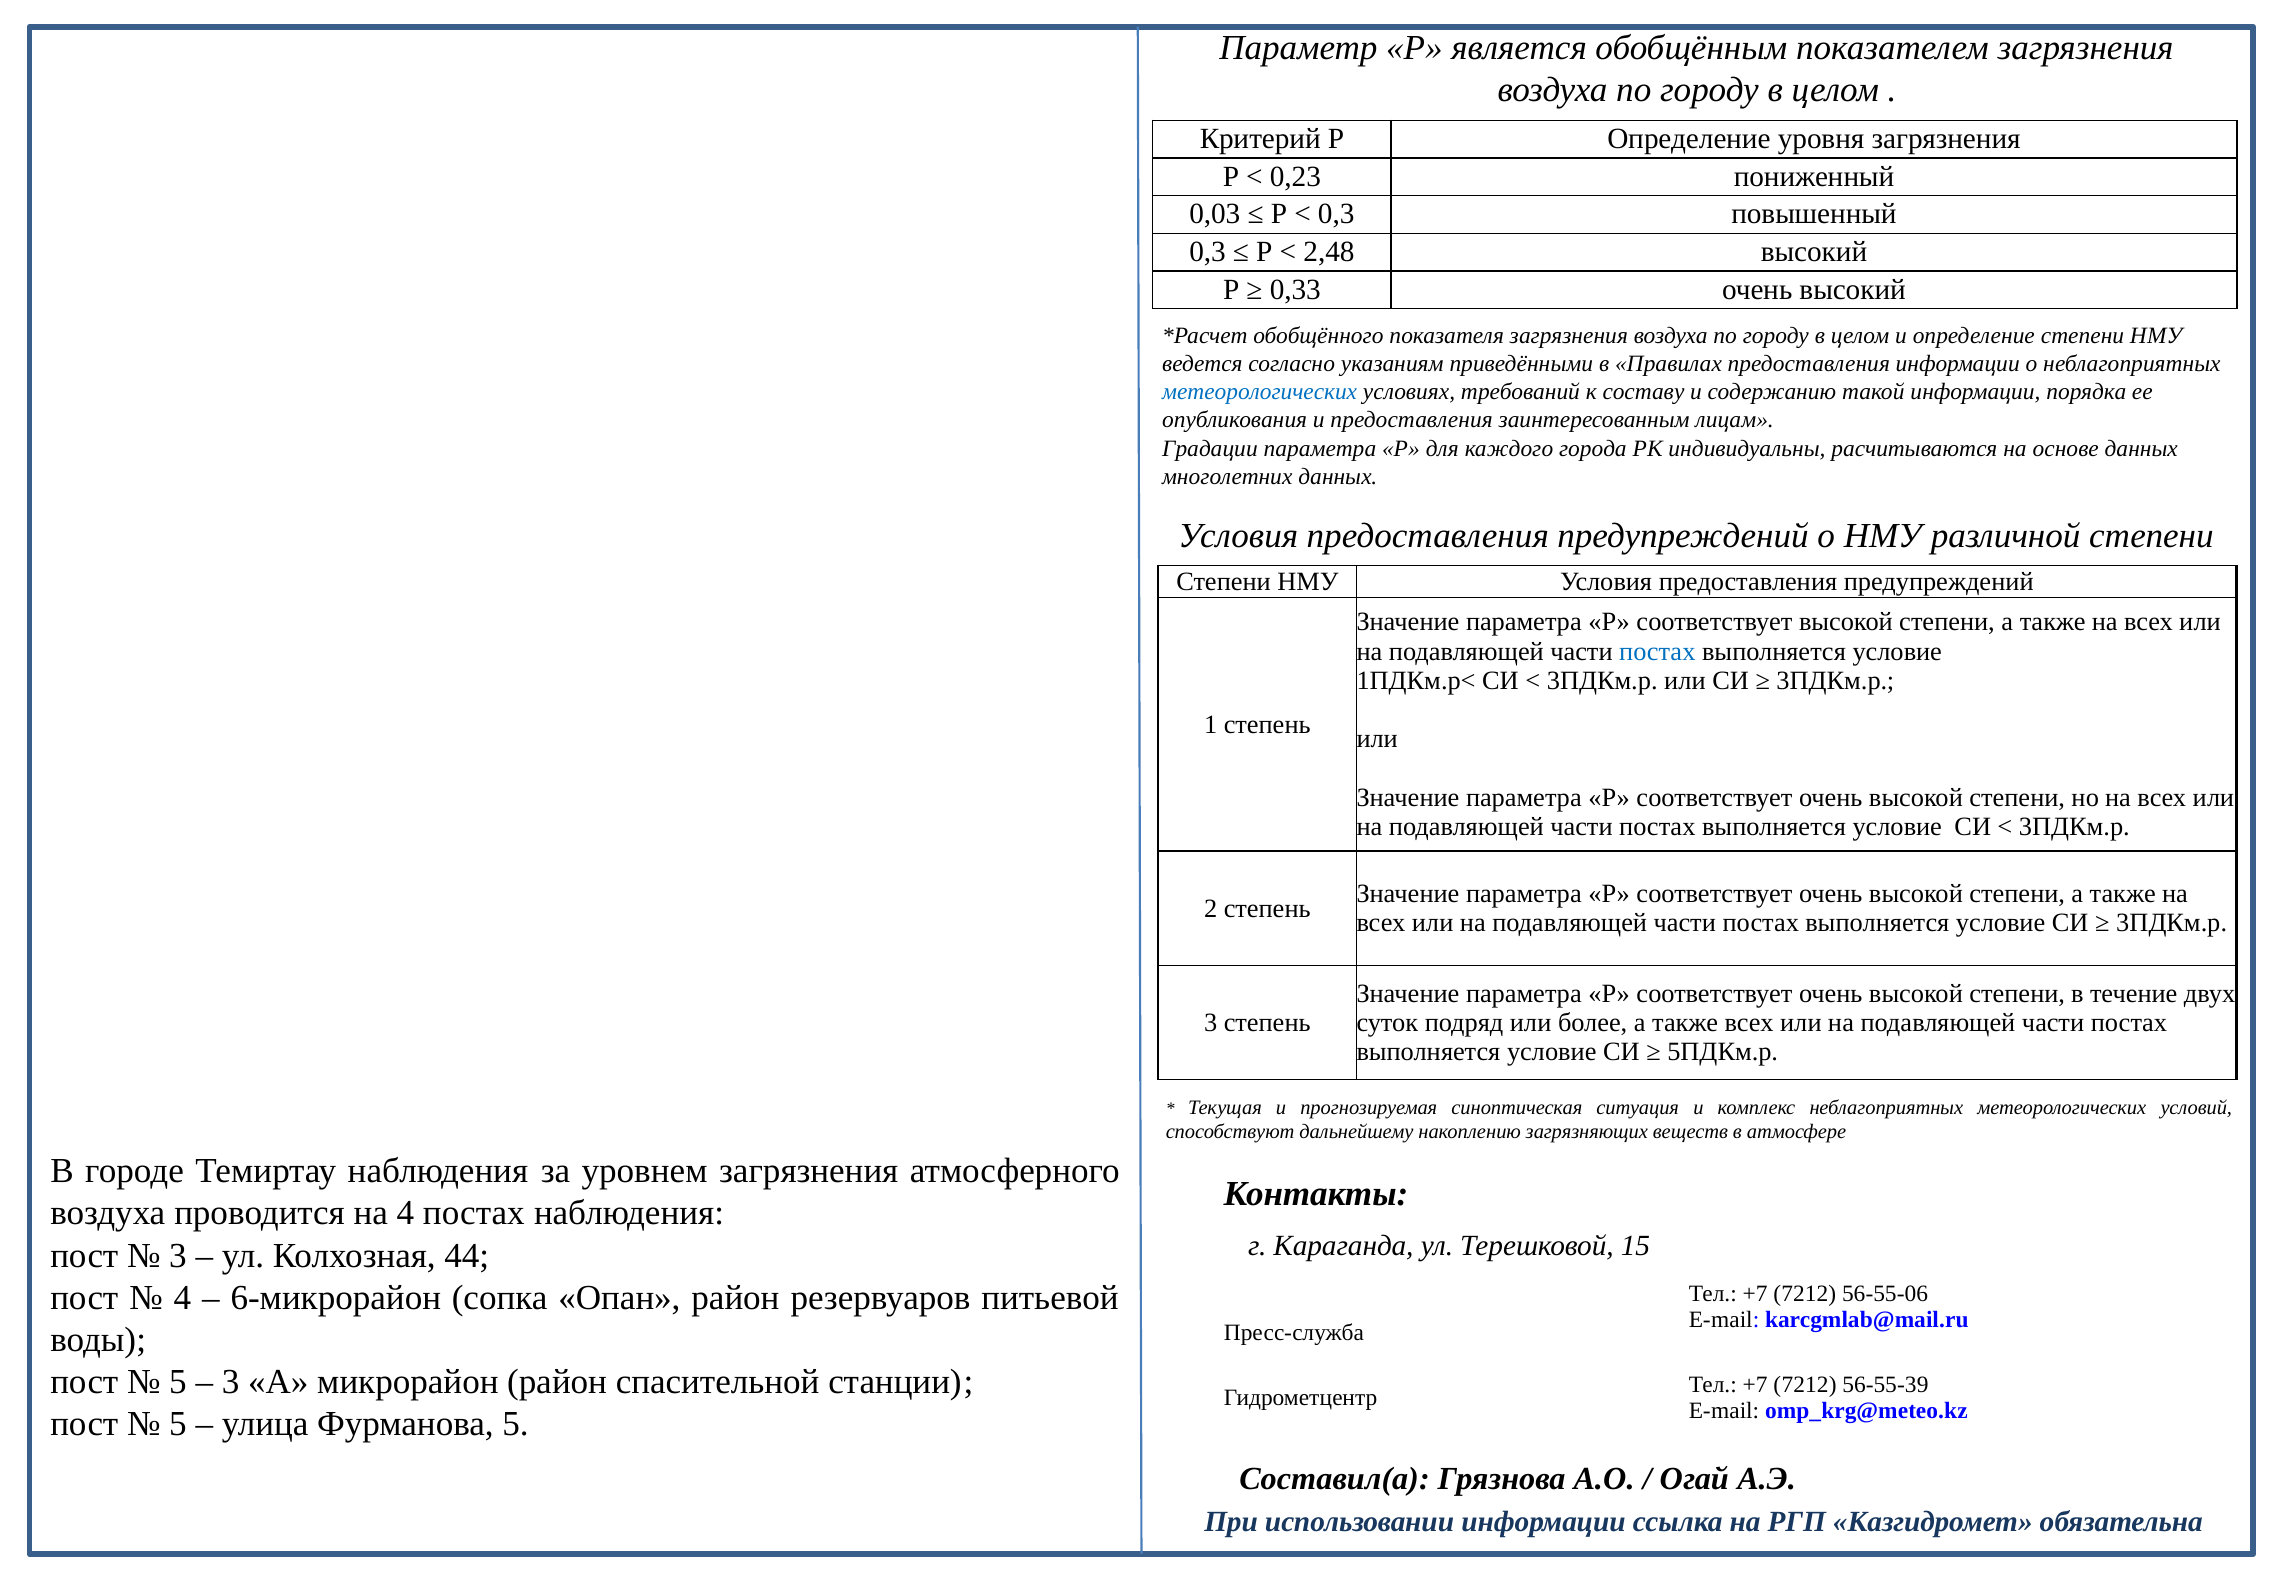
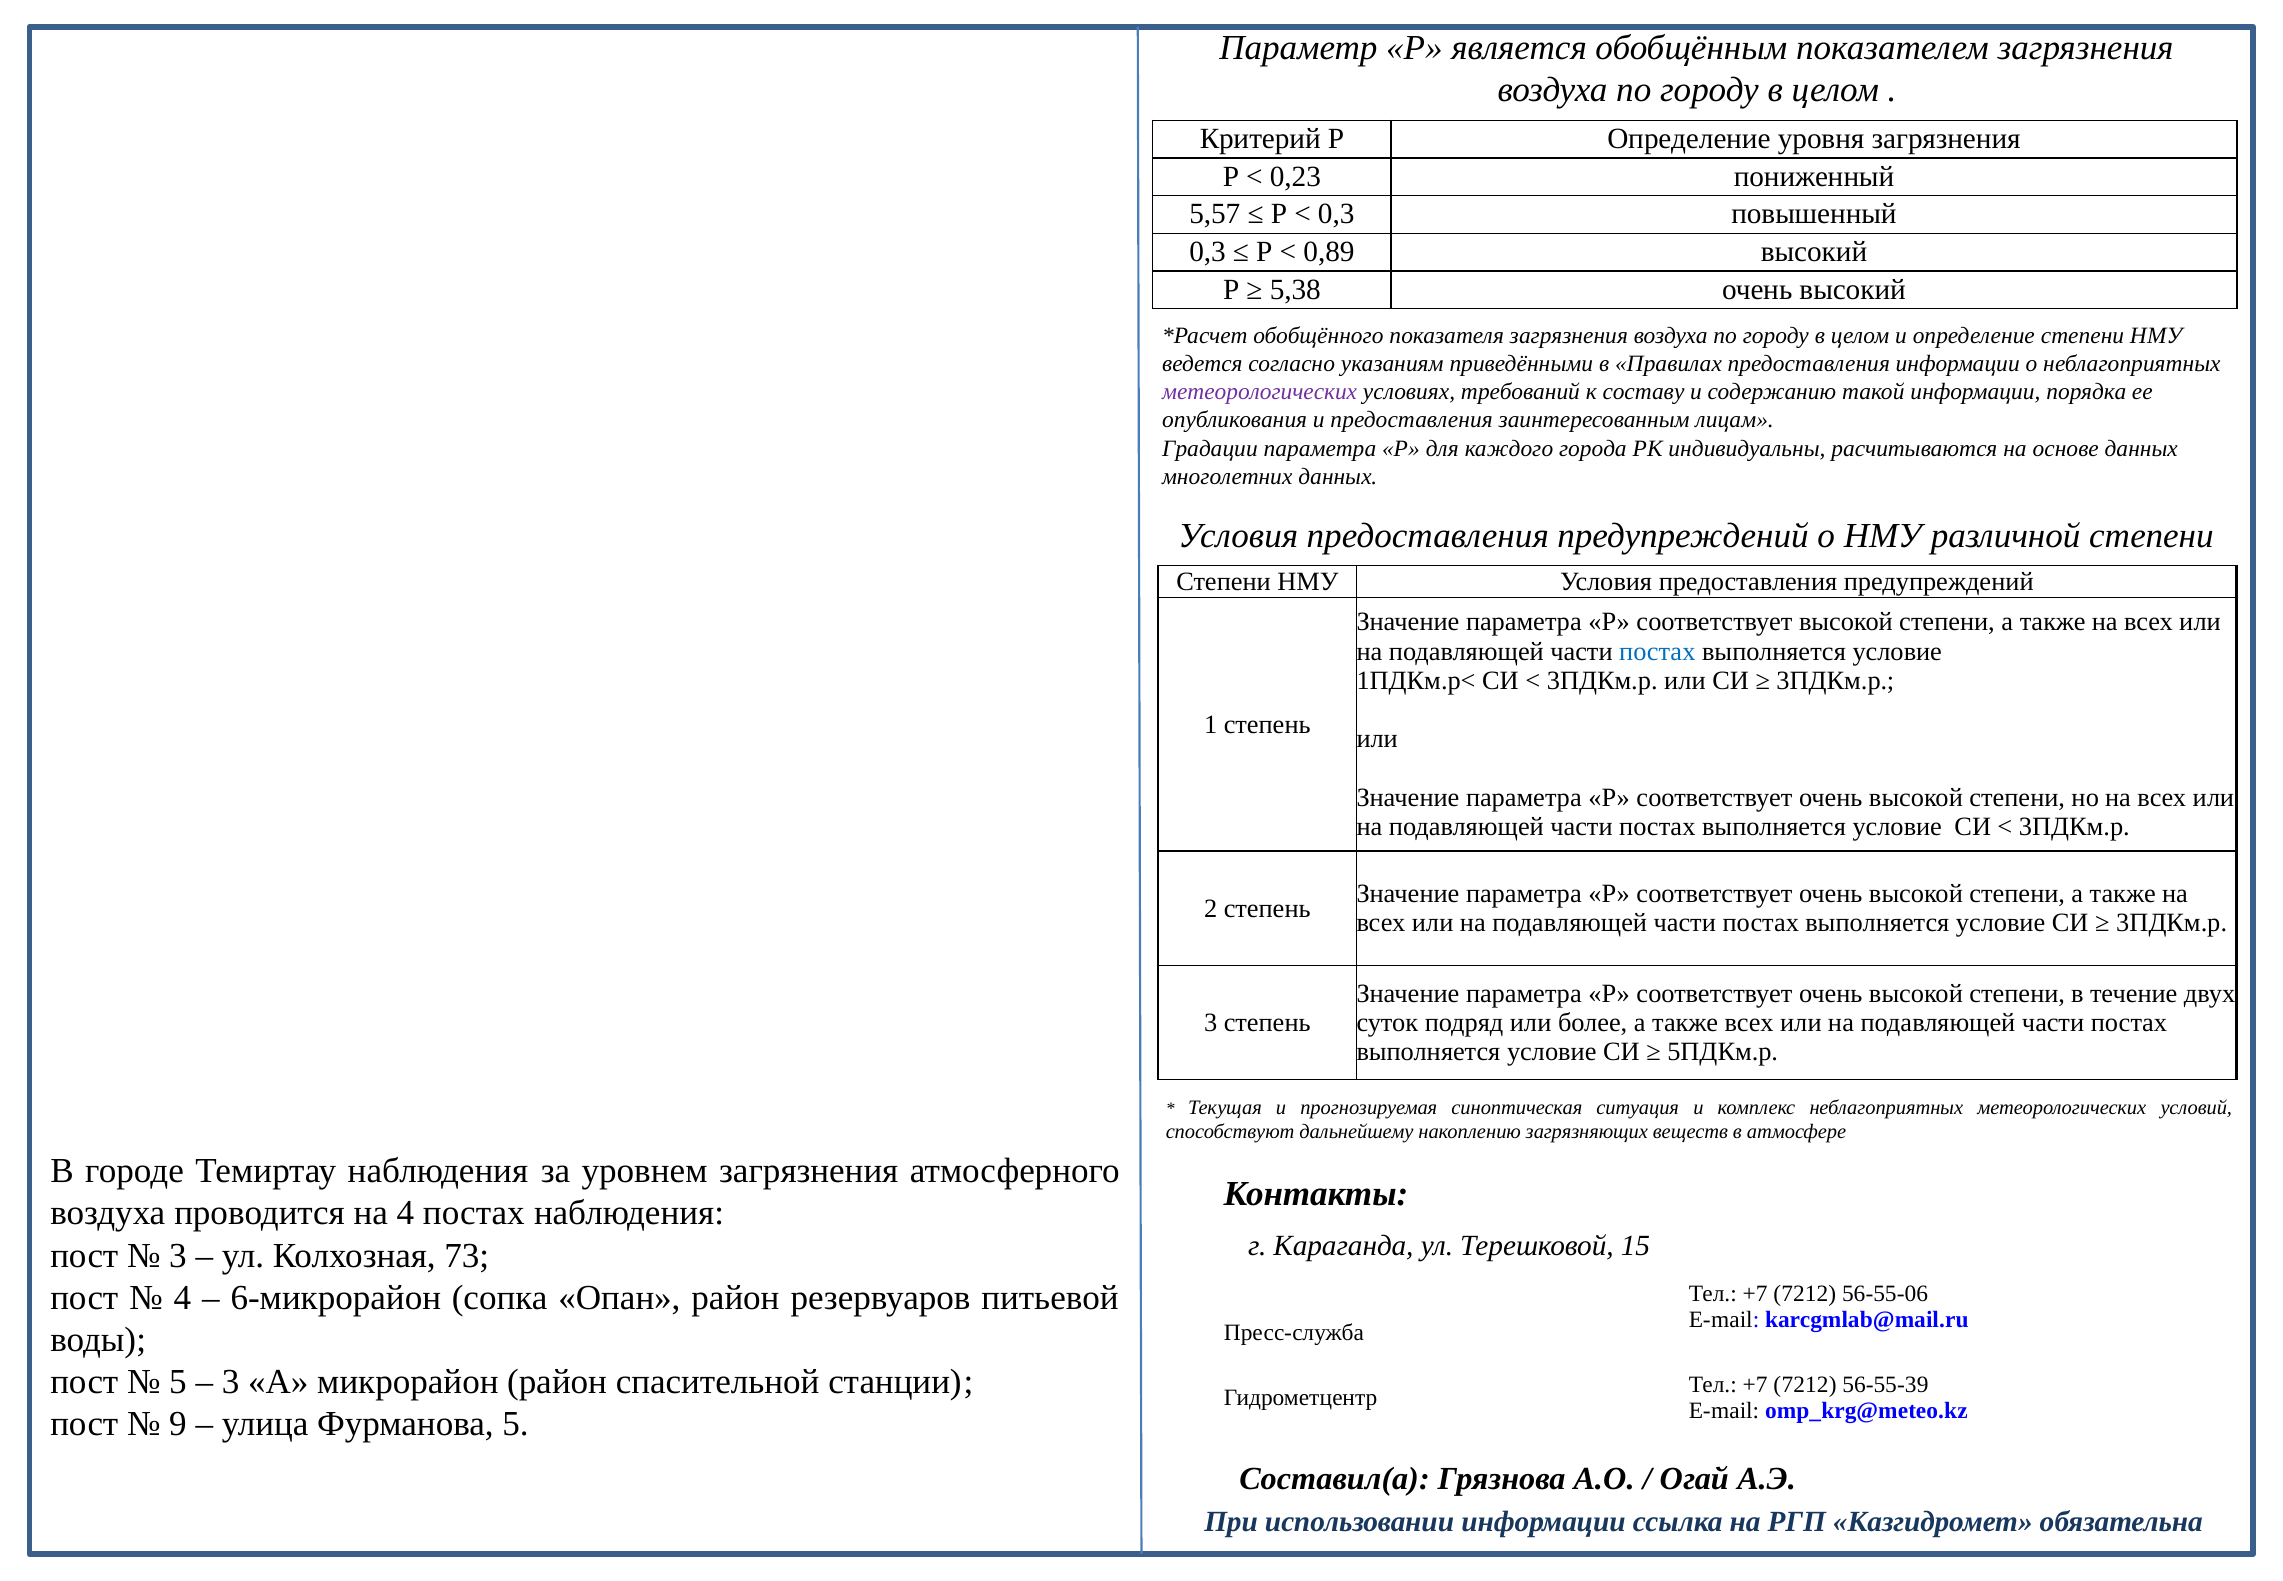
0,03: 0,03 -> 5,57
2,48: 2,48 -> 0,89
0,33: 0,33 -> 5,38
метеорологических at (1260, 392) colour: blue -> purple
44: 44 -> 73
5 at (178, 1424): 5 -> 9
